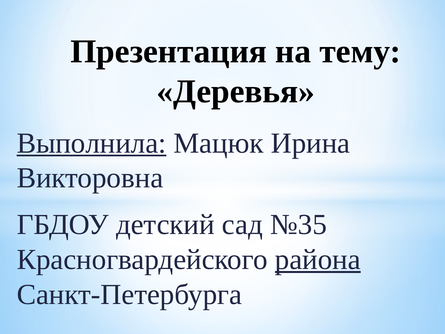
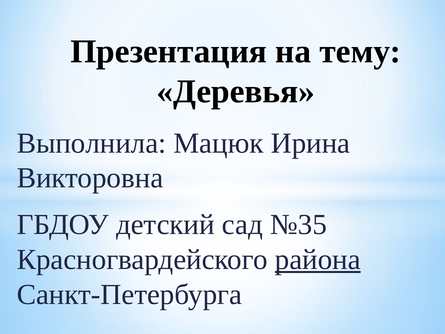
Выполнила underline: present -> none
